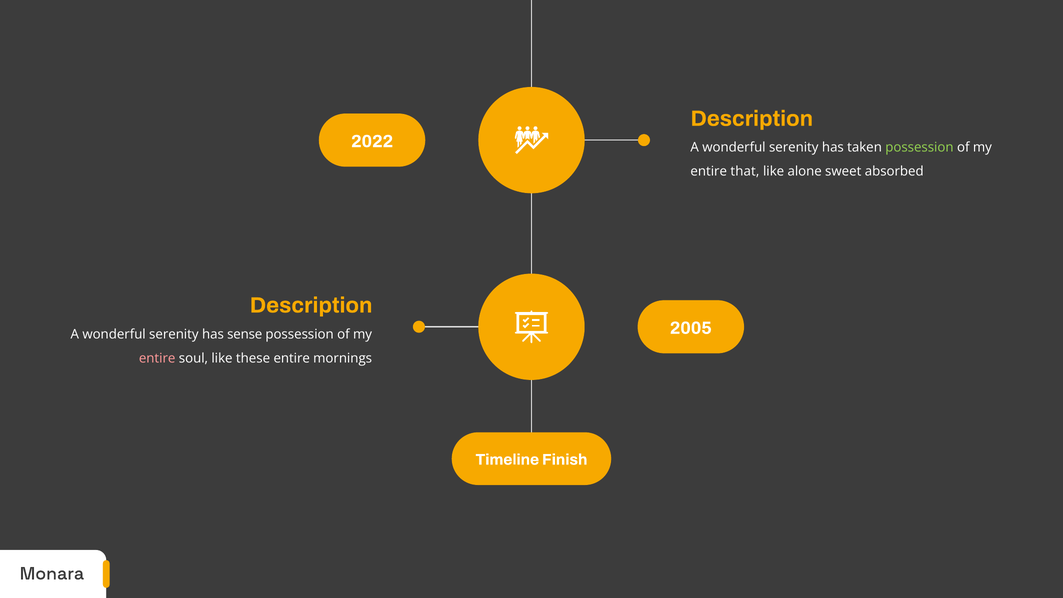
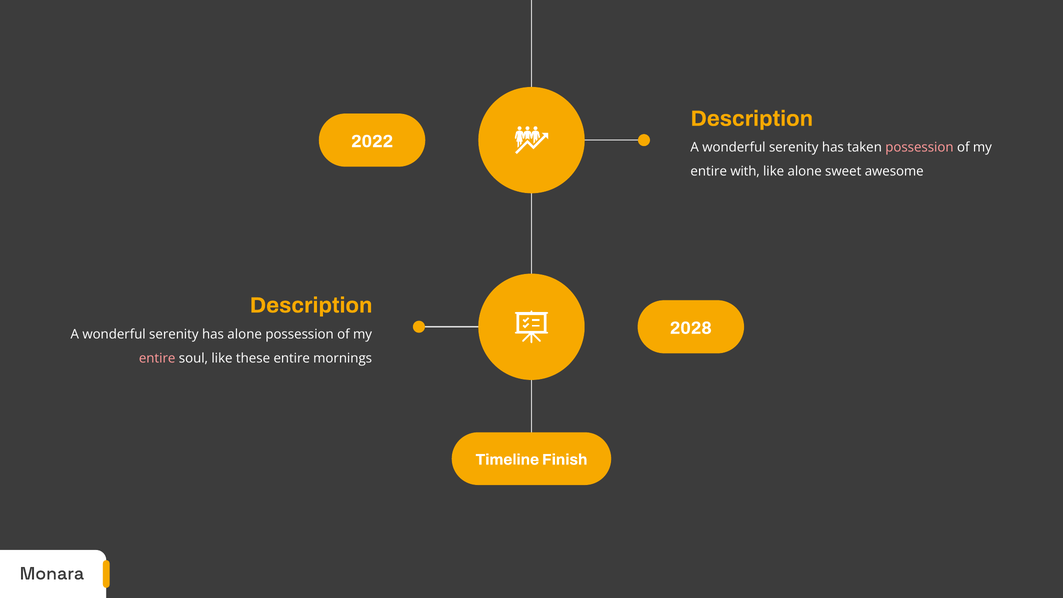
possession at (919, 148) colour: light green -> pink
that: that -> with
absorbed: absorbed -> awesome
2005: 2005 -> 2028
has sense: sense -> alone
